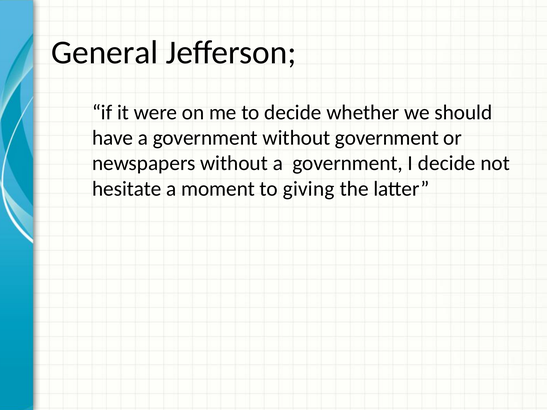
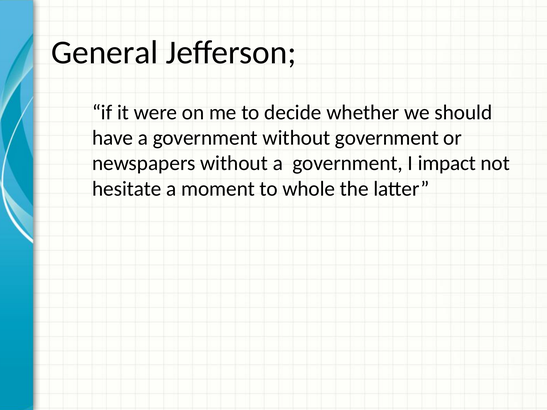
I decide: decide -> impact
giving: giving -> whole
